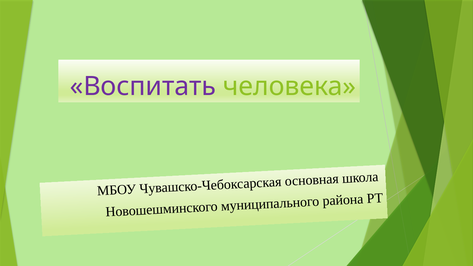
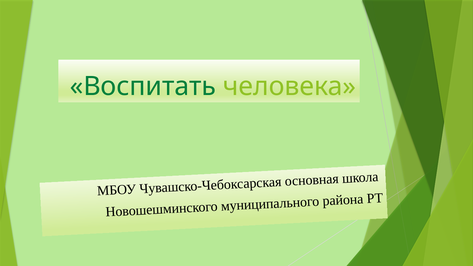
Воспитать colour: purple -> green
